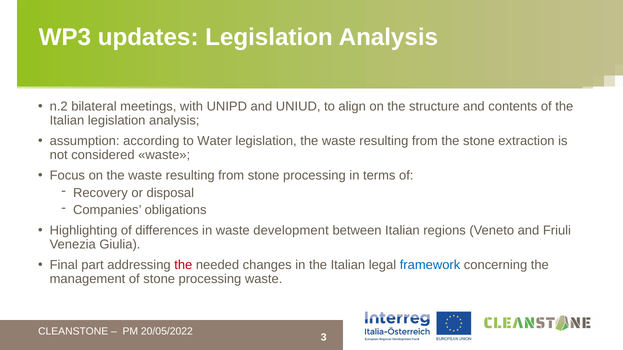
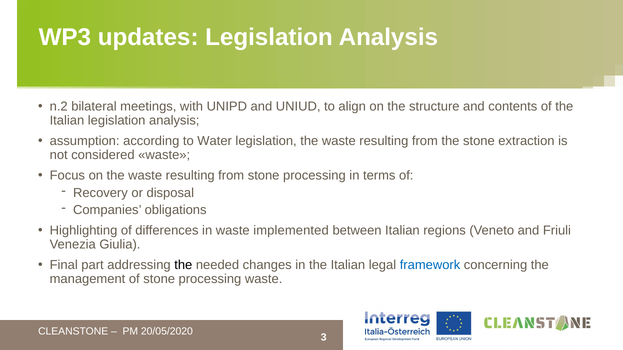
development: development -> implemented
the at (183, 265) colour: red -> black
20/05/2022: 20/05/2022 -> 20/05/2020
